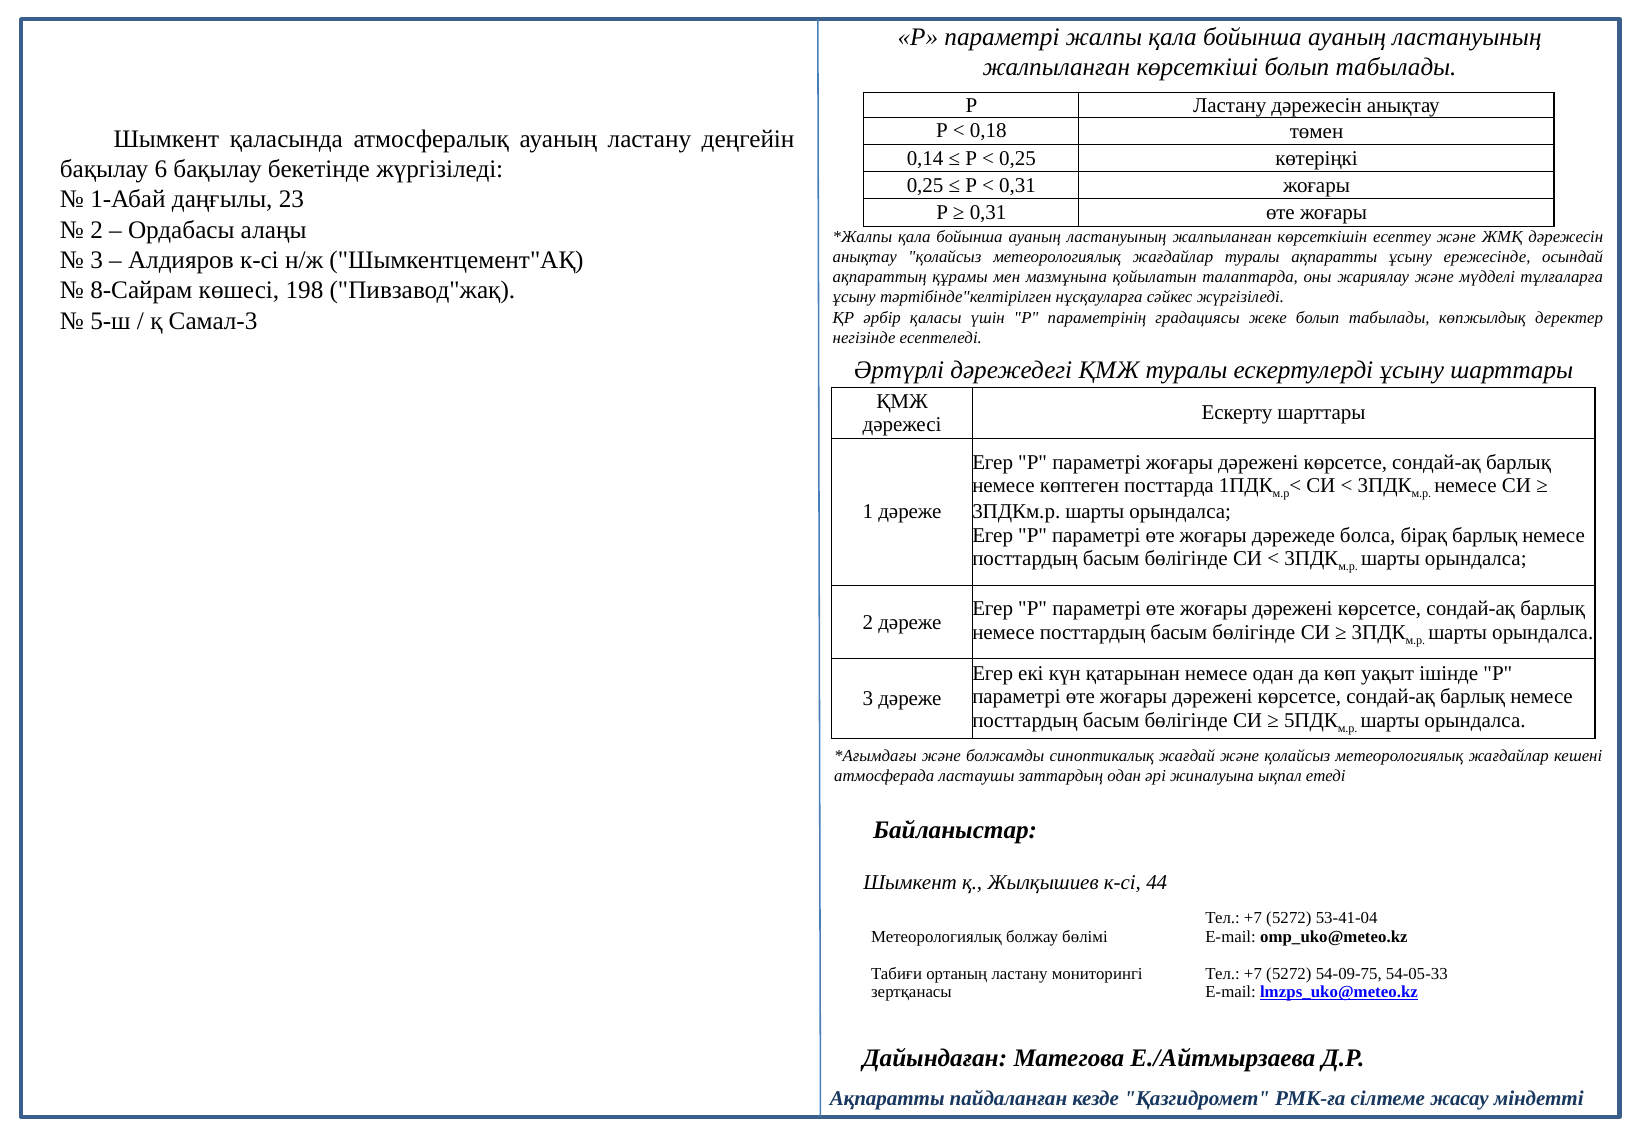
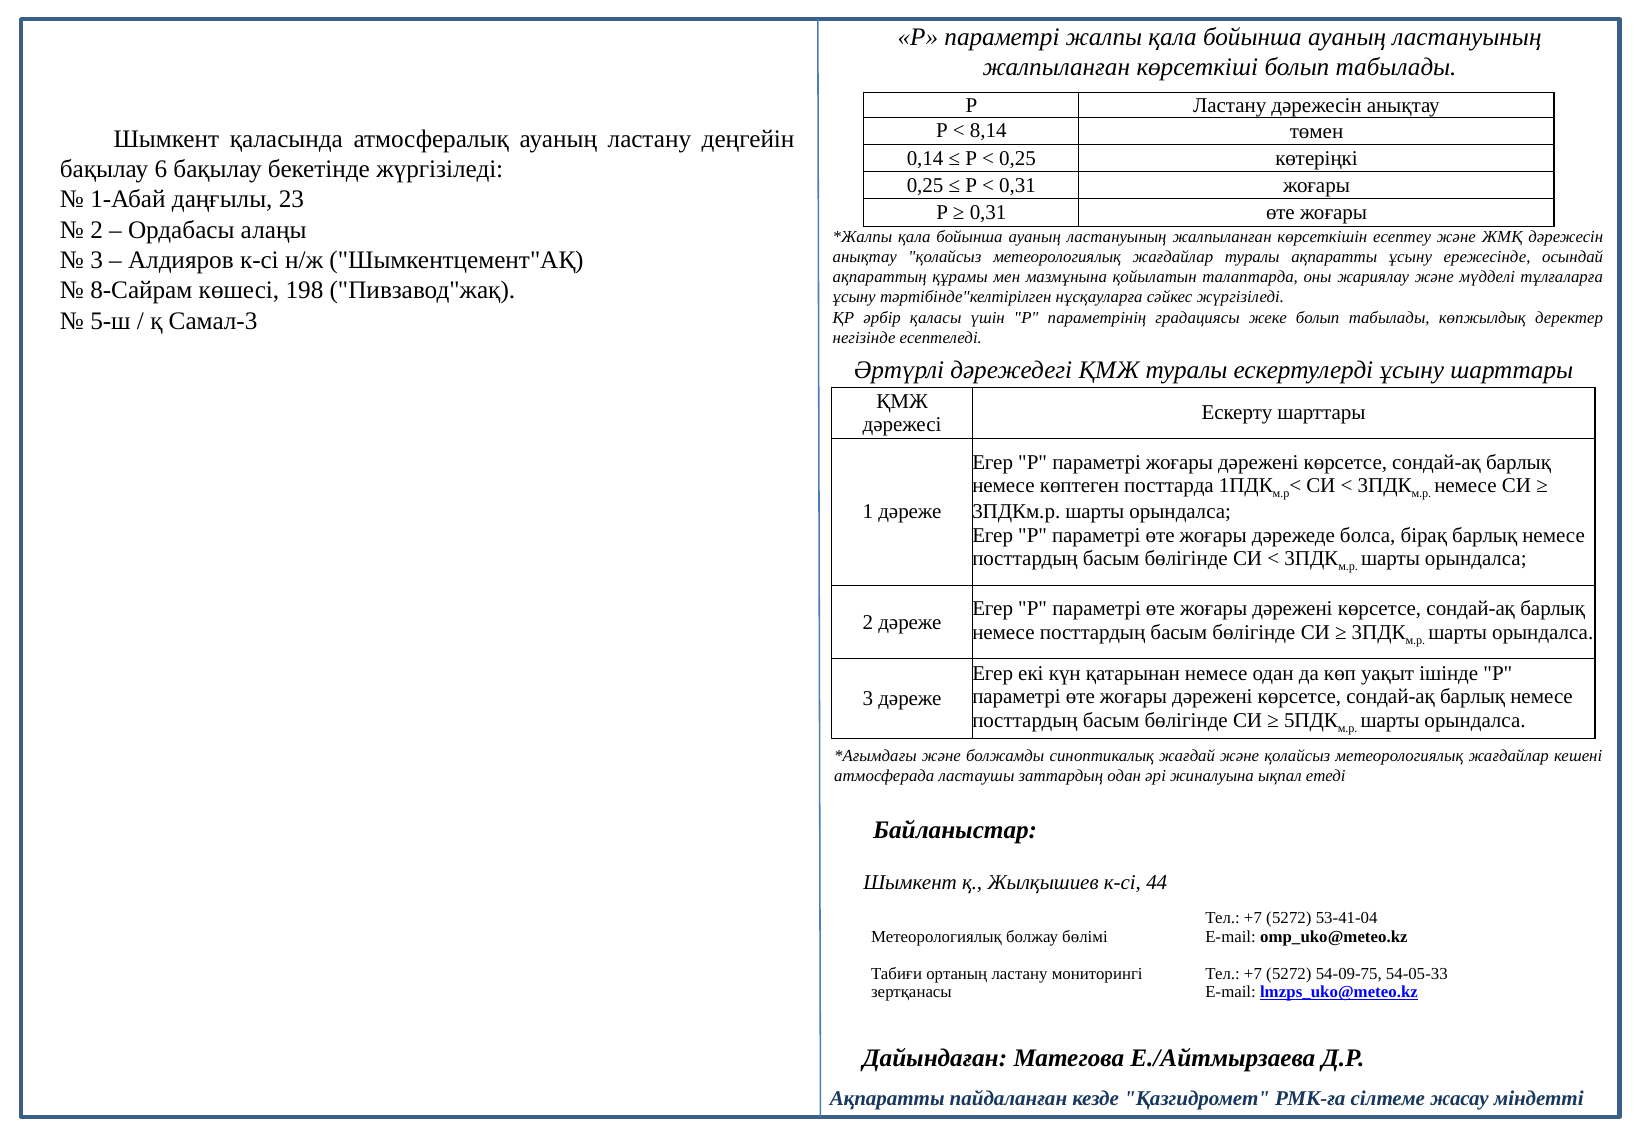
0,18: 0,18 -> 8,14
